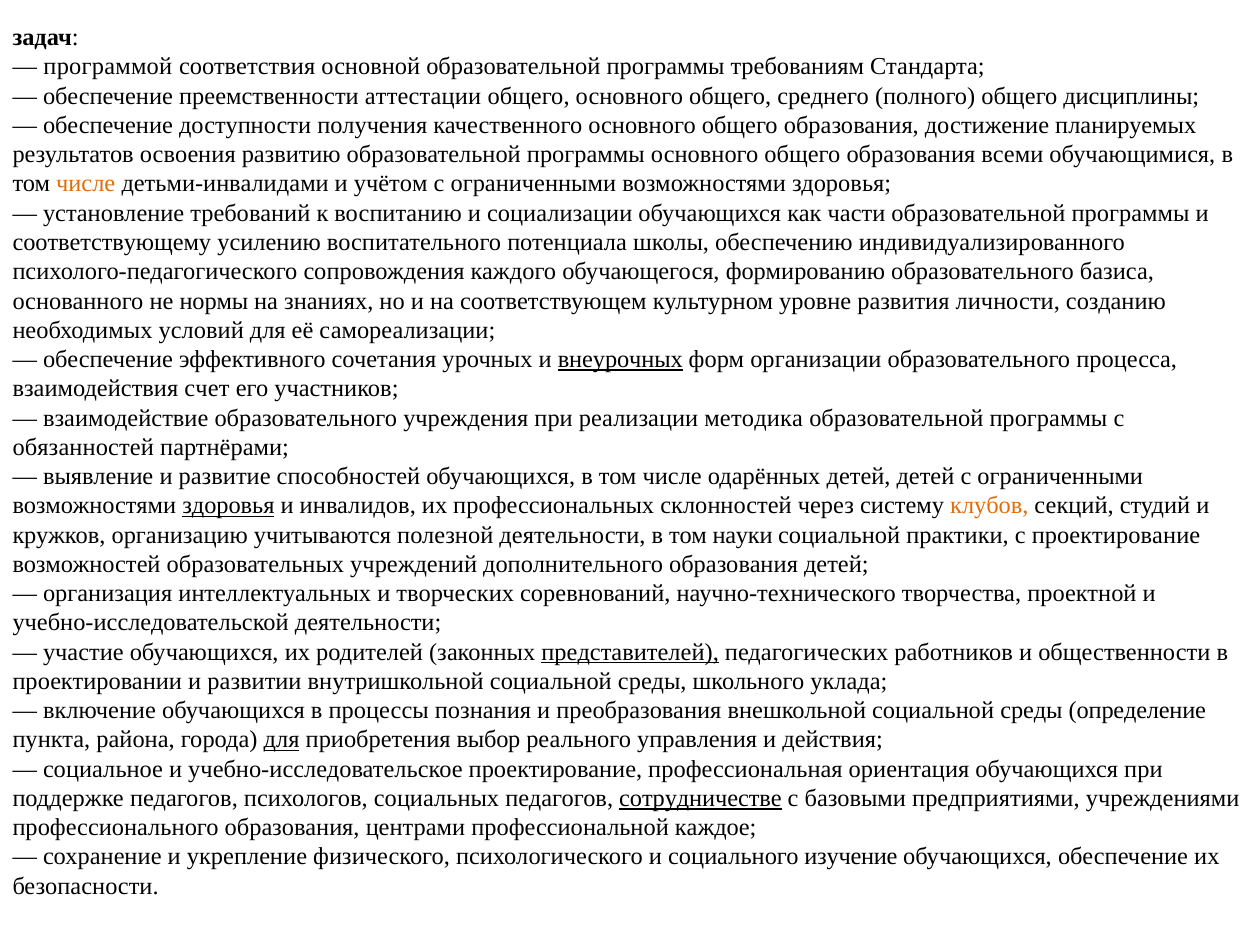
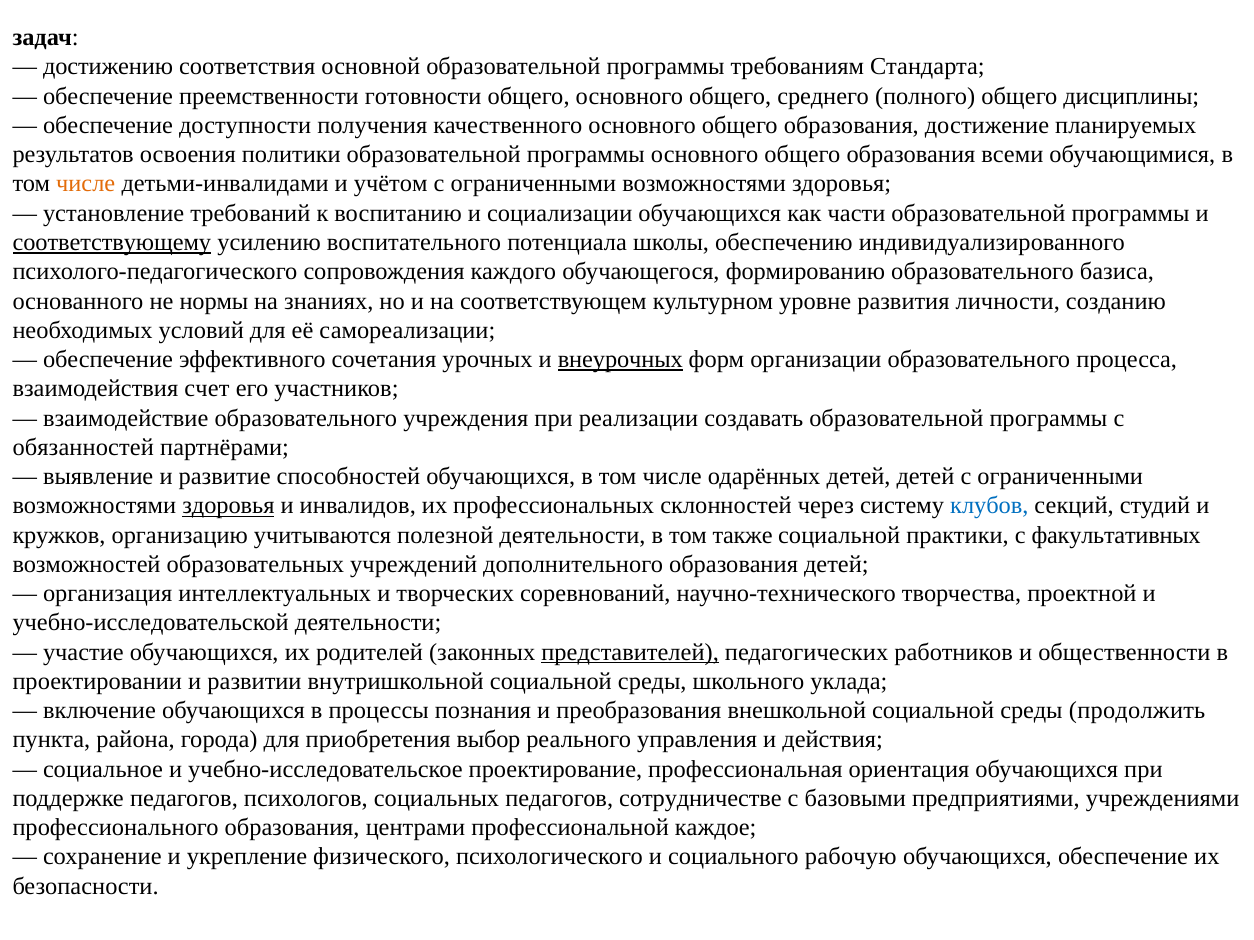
программой: программой -> достижению
аттестации: аттестации -> готовности
развитию: развитию -> политики
соответствующему underline: none -> present
методика: методика -> создавать
клубов colour: orange -> blue
науки: науки -> также
с проектирование: проектирование -> факультативных
определение: определение -> продолжить
для at (282, 740) underline: present -> none
сотрудничестве underline: present -> none
изучение: изучение -> рабочую
